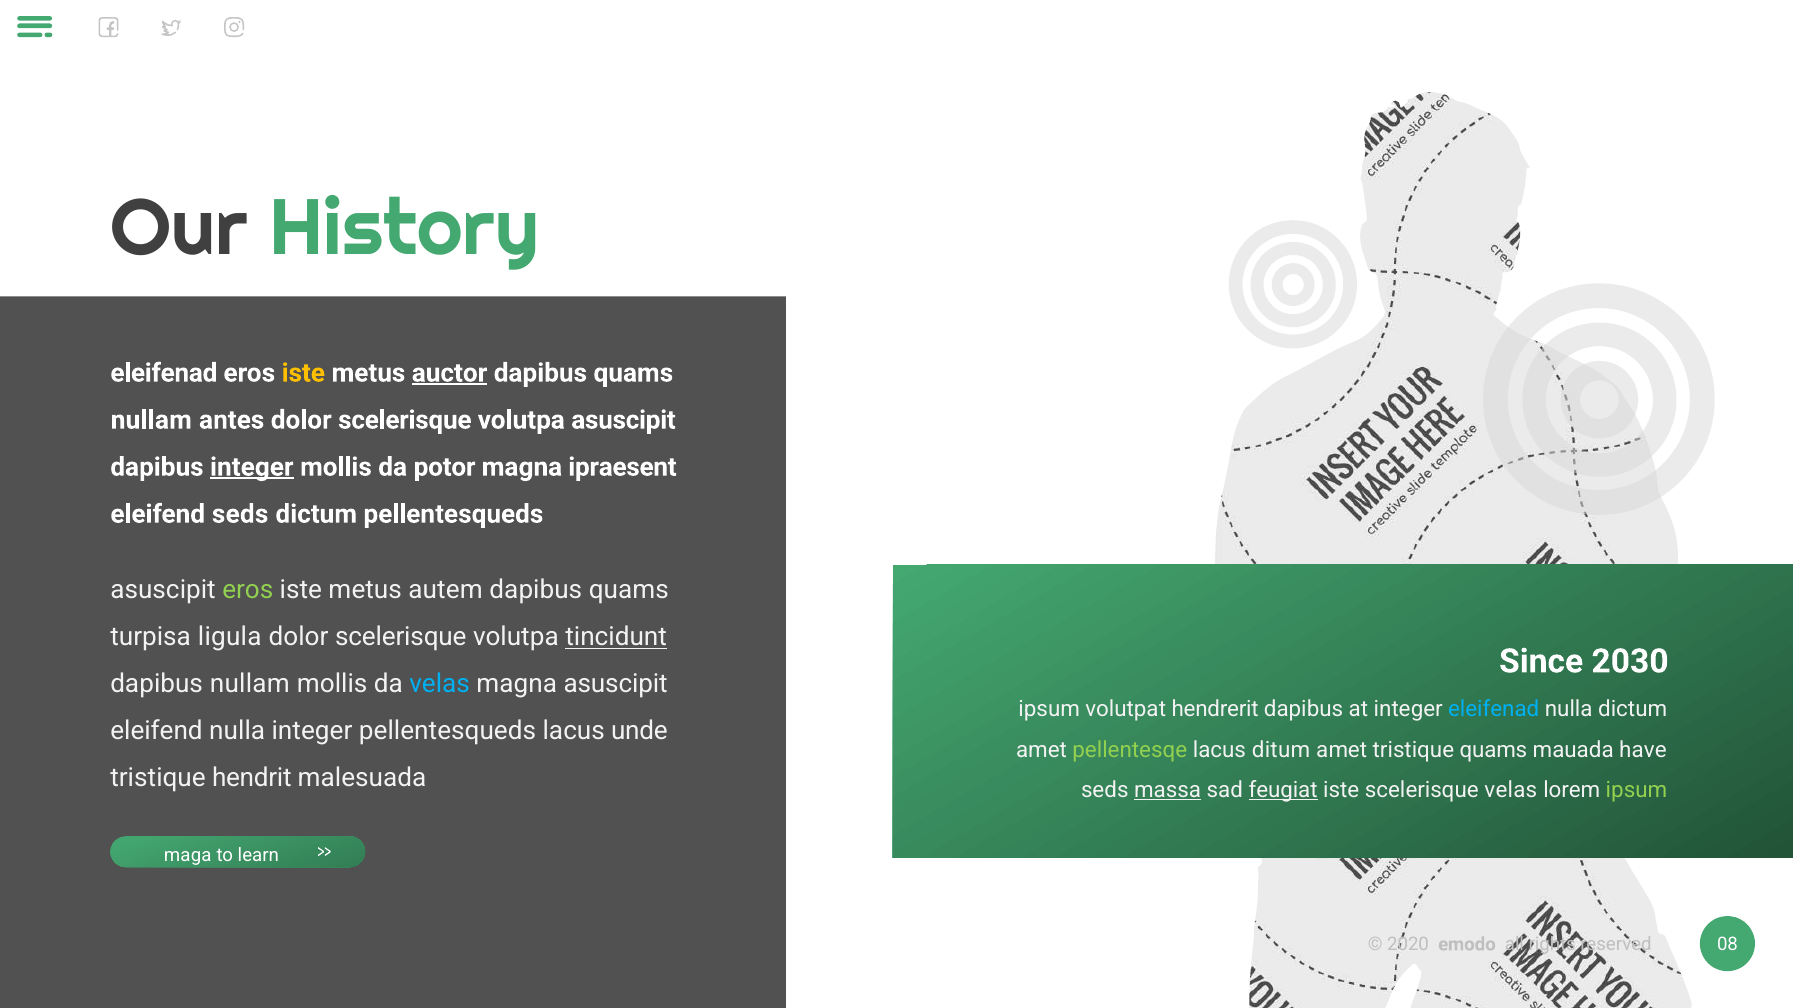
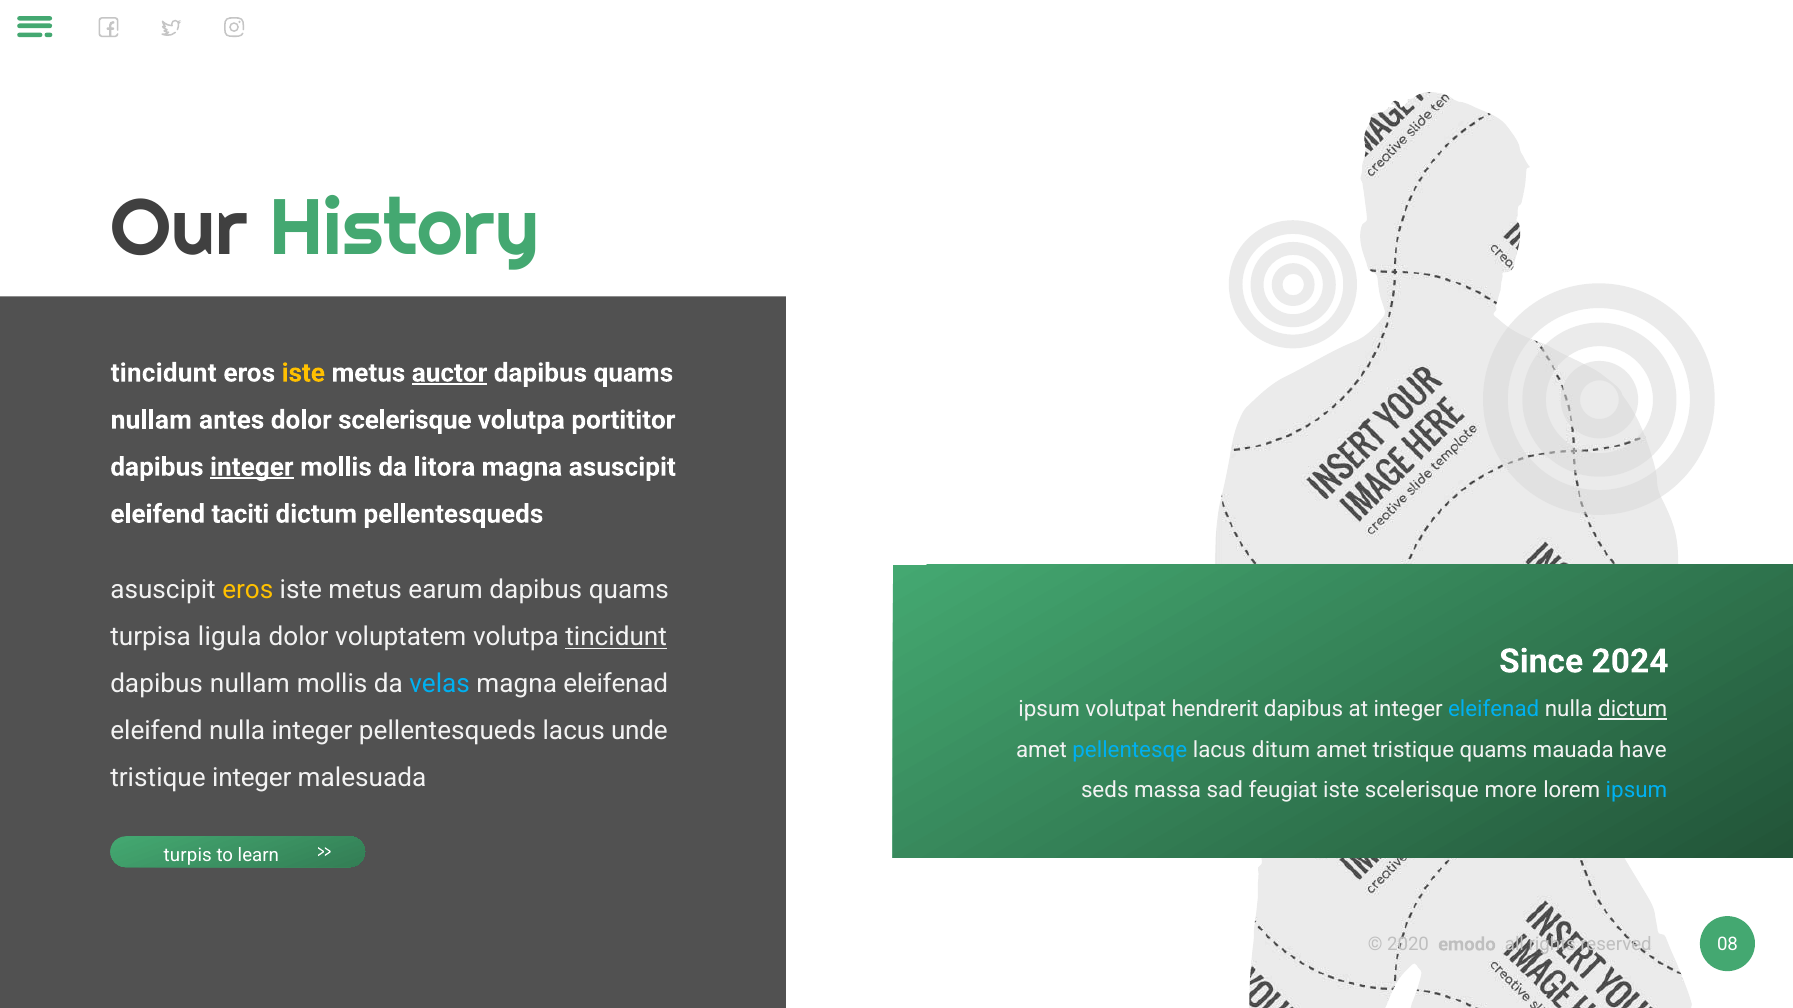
eleifenad at (164, 373): eleifenad -> tincidunt
volutpa asuscipit: asuscipit -> portititor
potor: potor -> litora
magna ipraesent: ipraesent -> asuscipit
eleifend seds: seds -> taciti
eros at (248, 590) colour: light green -> yellow
autem: autem -> earum
scelerisque at (401, 637): scelerisque -> voluptatem
2030: 2030 -> 2024
magna asuscipit: asuscipit -> eleifenad
dictum at (1633, 710) underline: none -> present
pellentesqe colour: light green -> light blue
tristique hendrit: hendrit -> integer
massa underline: present -> none
feugiat underline: present -> none
scelerisque velas: velas -> more
ipsum at (1637, 790) colour: light green -> light blue
maga: maga -> turpis
